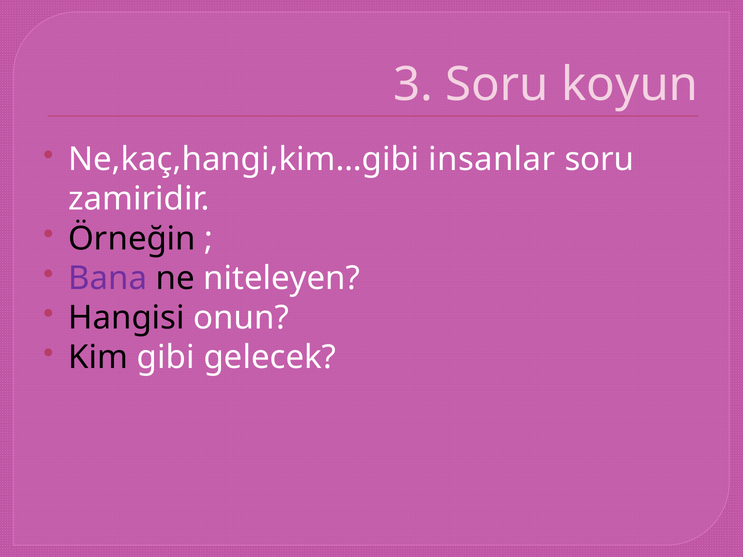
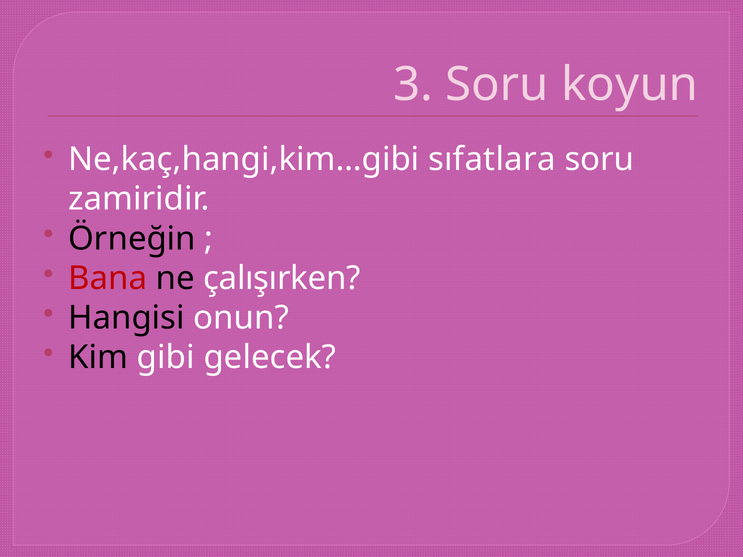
insanlar: insanlar -> sıfatlara
Bana colour: purple -> red
niteleyen: niteleyen -> çalışırken
